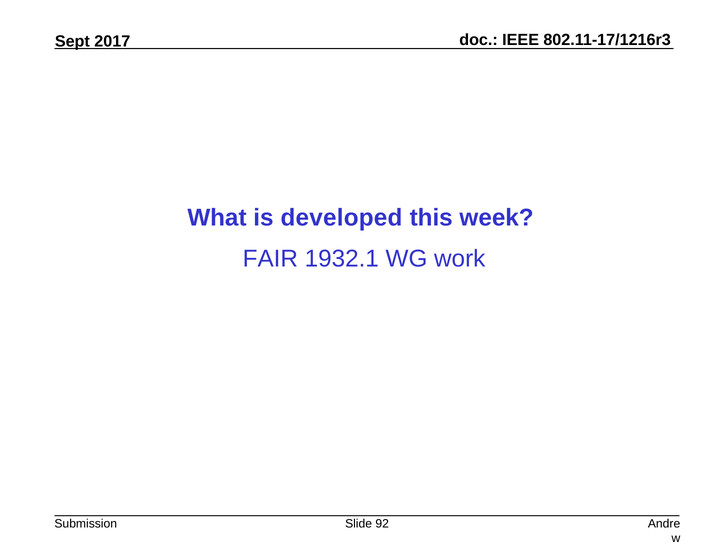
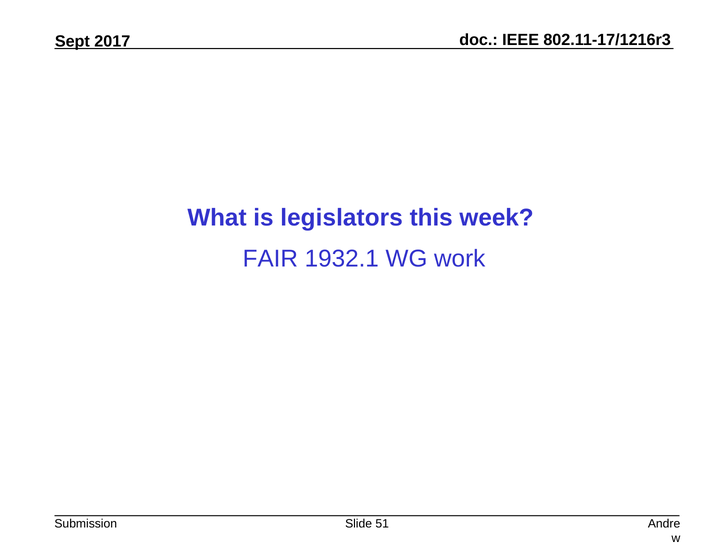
developed: developed -> legislators
92: 92 -> 51
